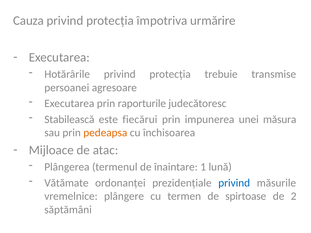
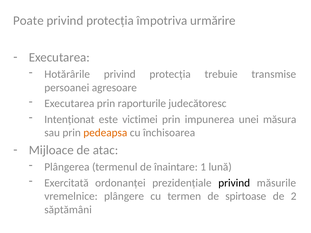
Cauza: Cauza -> Poate
Stabilească: Stabilească -> Intenționat
fiecărui: fiecărui -> victimei
Vătămate: Vătămate -> Exercitată
privind at (234, 183) colour: blue -> black
